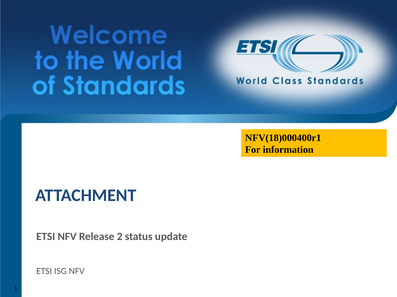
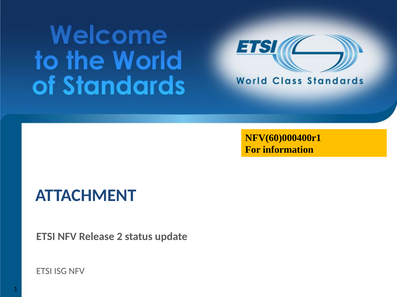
NFV(18)000400r1: NFV(18)000400r1 -> NFV(60)000400r1
